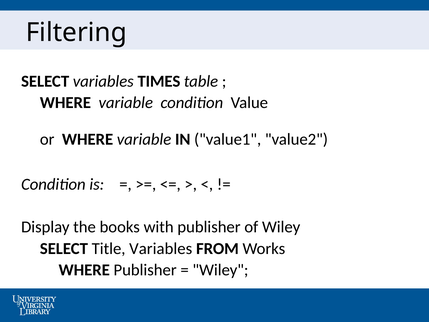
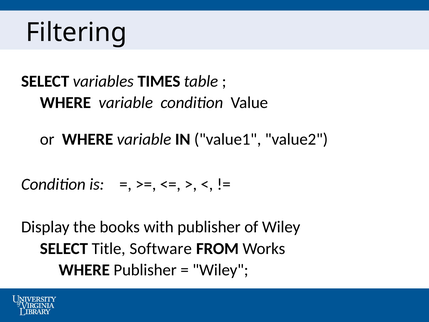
Title Variables: Variables -> Software
